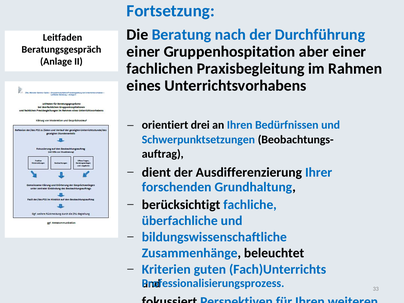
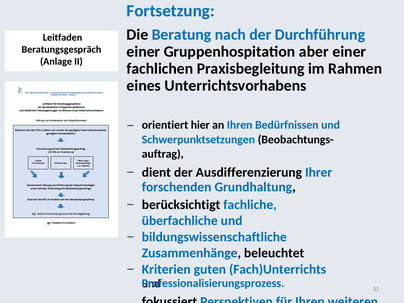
drei: drei -> hier
